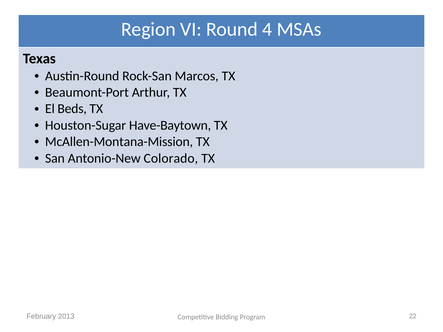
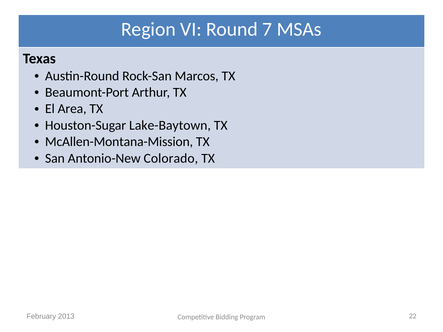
4: 4 -> 7
Beds: Beds -> Area
Have-Baytown: Have-Baytown -> Lake-Baytown
